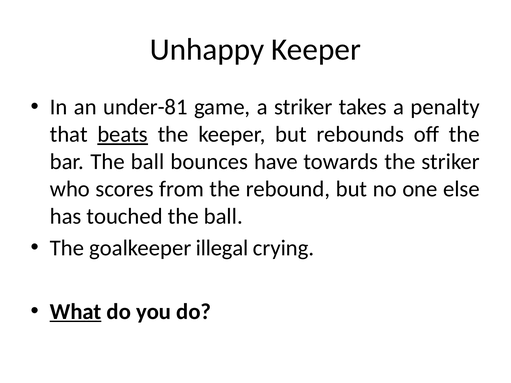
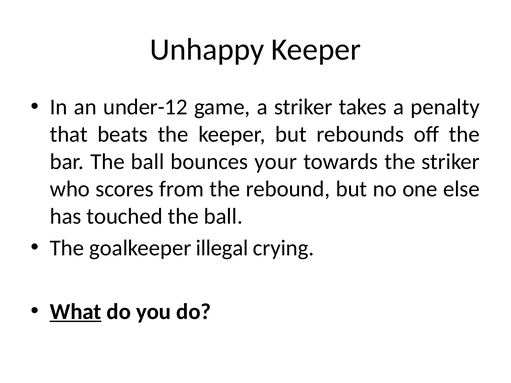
under-81: under-81 -> under-12
beats underline: present -> none
have: have -> your
